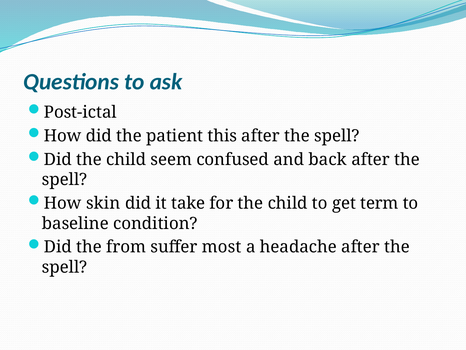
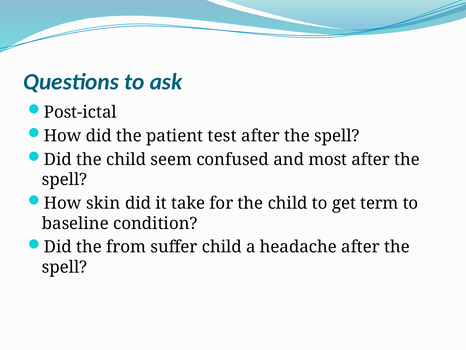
this: this -> test
back: back -> most
suffer most: most -> child
